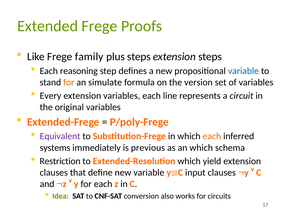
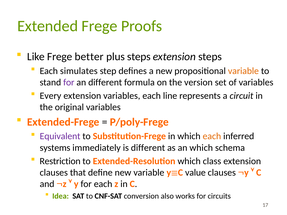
family: family -> better
reasoning: reasoning -> simulates
variable at (243, 71) colour: blue -> orange
for at (69, 82) colour: orange -> purple
an simulate: simulate -> different
is previous: previous -> different
yield: yield -> class
input: input -> value
